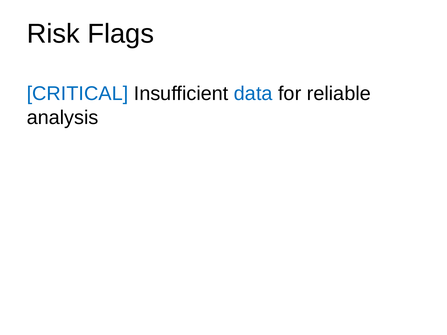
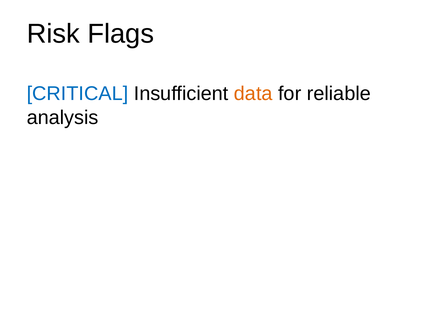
data colour: blue -> orange
